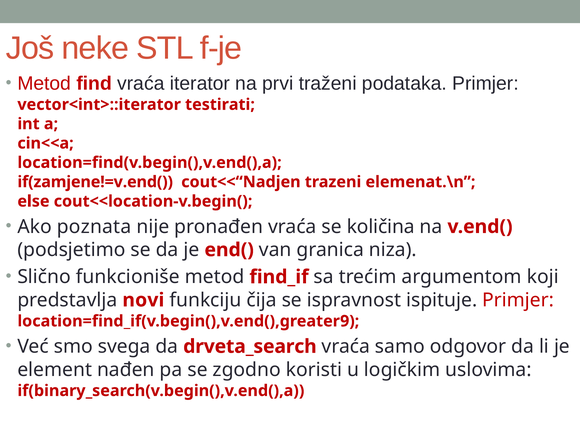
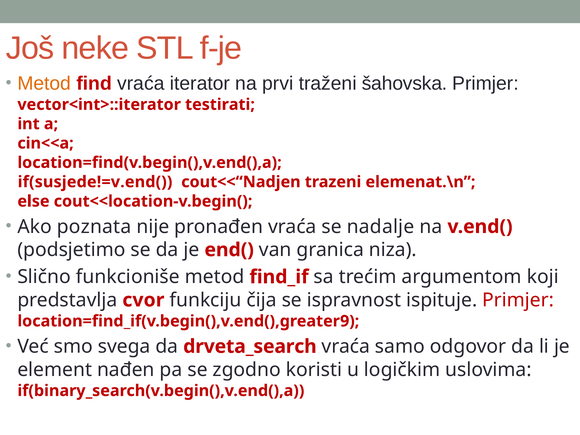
Metod at (44, 84) colour: red -> orange
podataka: podataka -> šahovska
if(zamjene!=v.end(: if(zamjene!=v.end( -> if(susjede!=v.end(
količina: količina -> nadalje
novi: novi -> cvor
